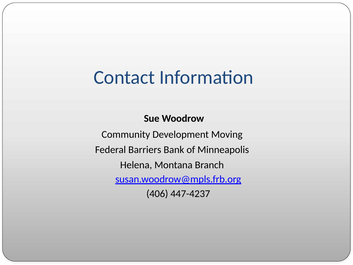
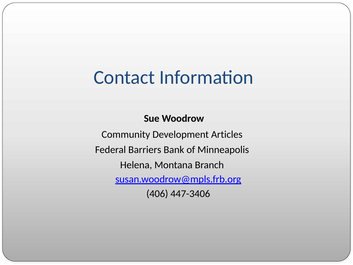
Moving: Moving -> Articles
447-4237: 447-4237 -> 447-3406
